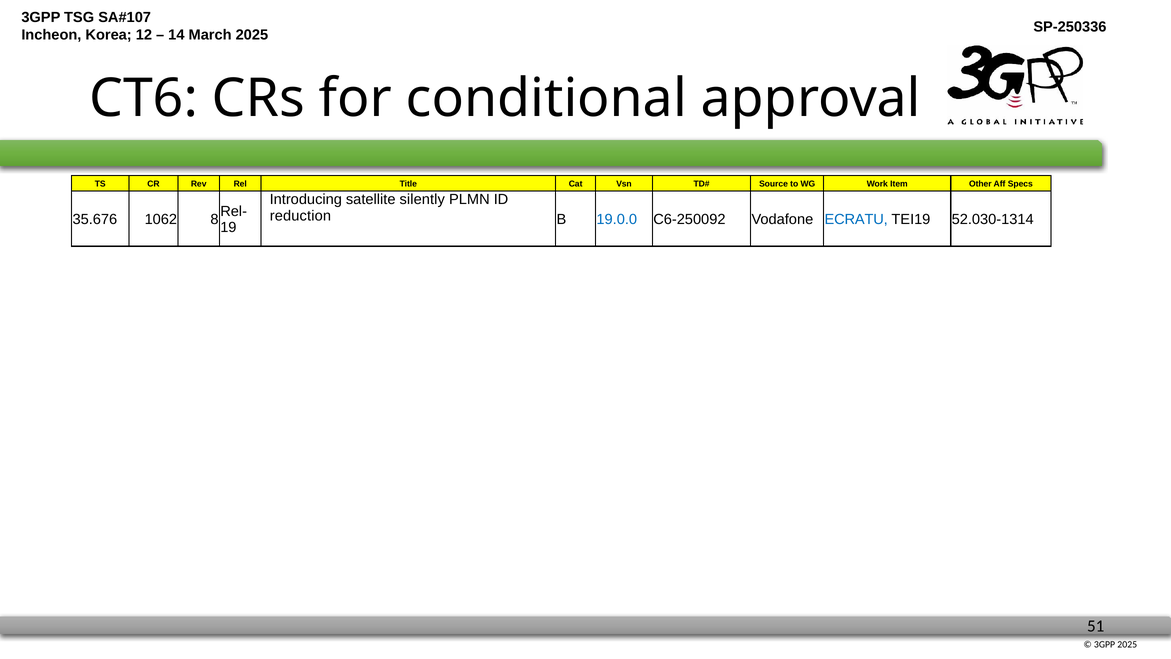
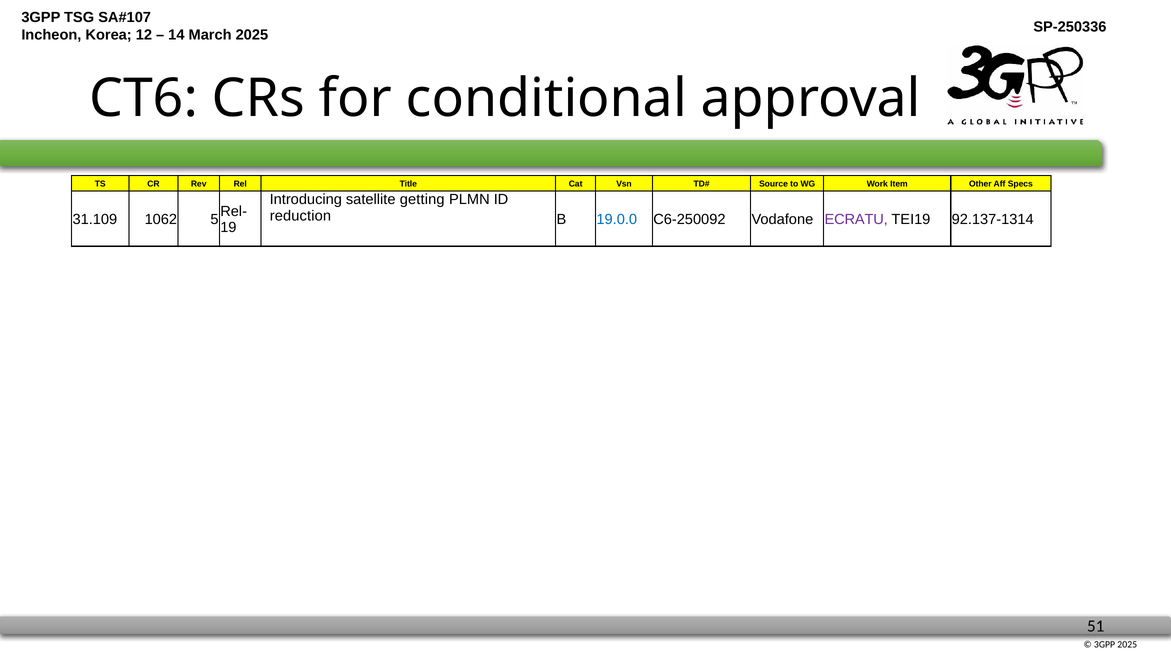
silently: silently -> getting
ECRATU colour: blue -> purple
52.030-1314: 52.030-1314 -> 92.137-1314
35.676: 35.676 -> 31.109
8: 8 -> 5
